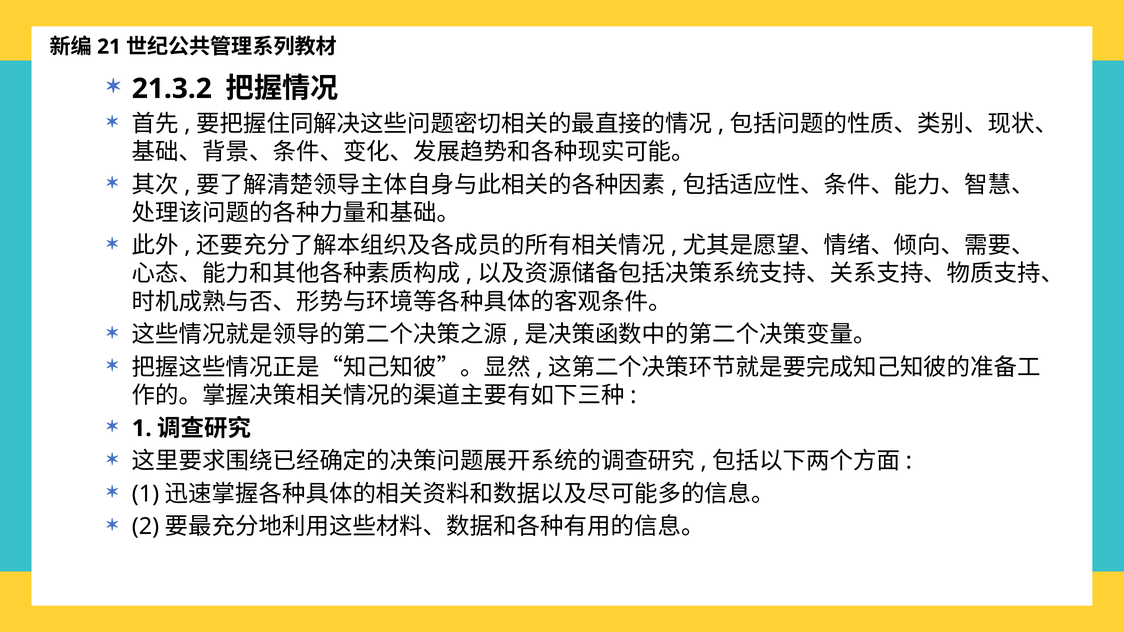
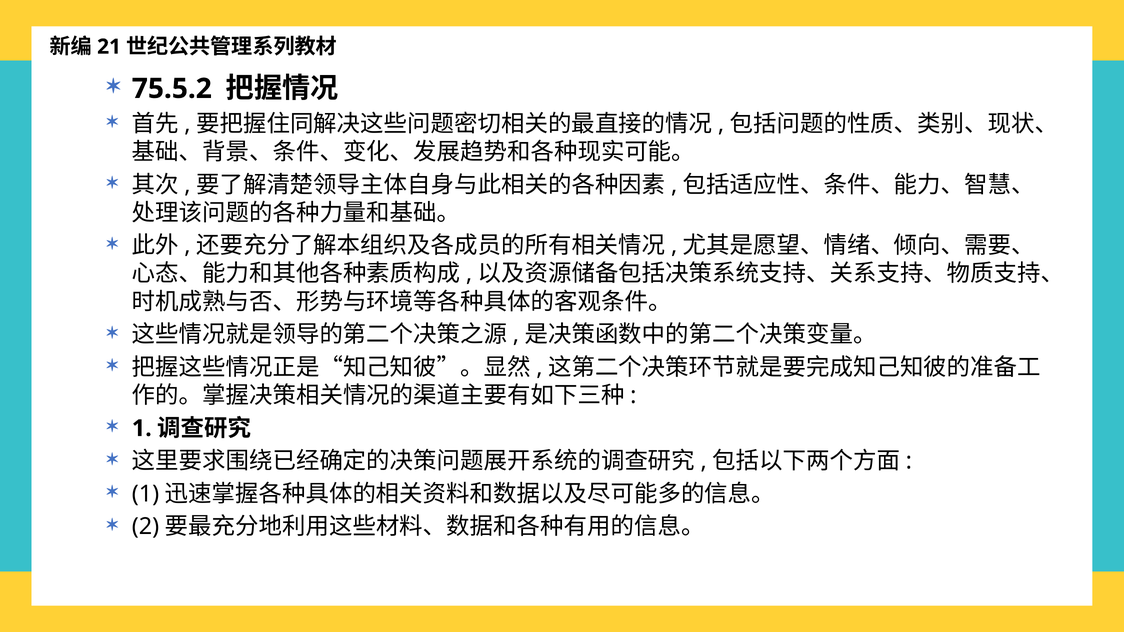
21.3.2: 21.3.2 -> 75.5.2
